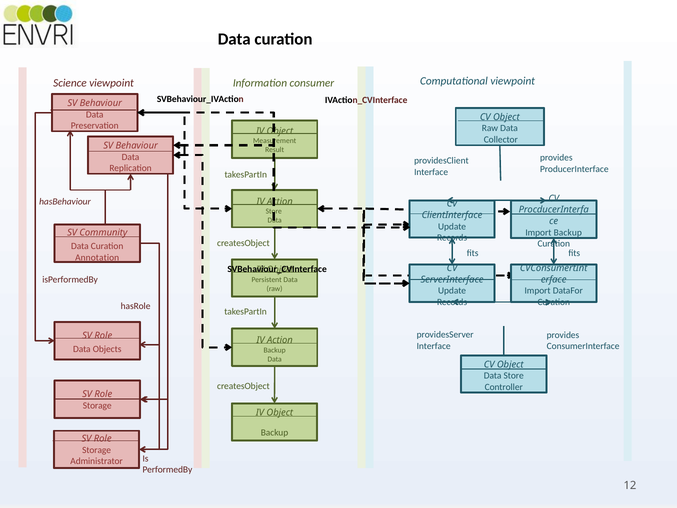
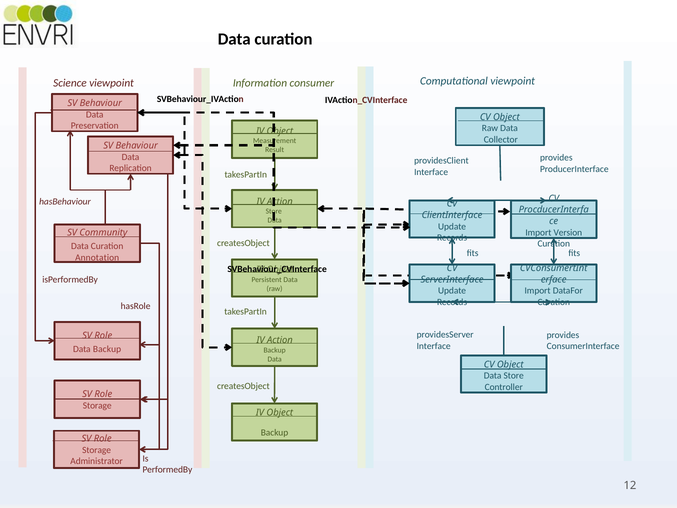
Import Backup: Backup -> Version
Data Objects: Objects -> Backup
